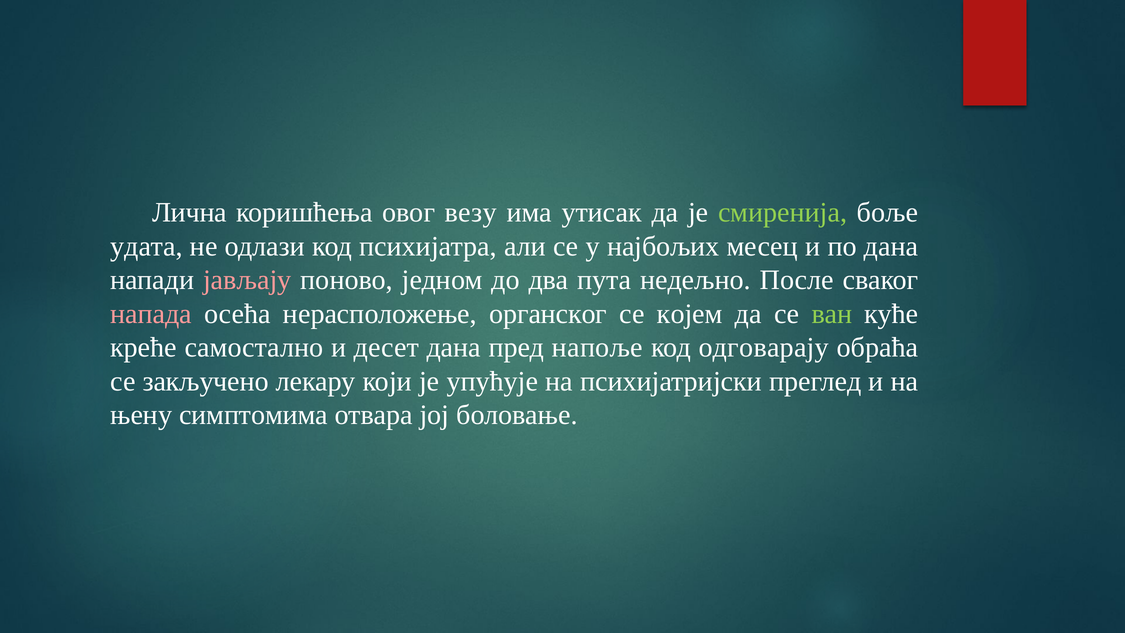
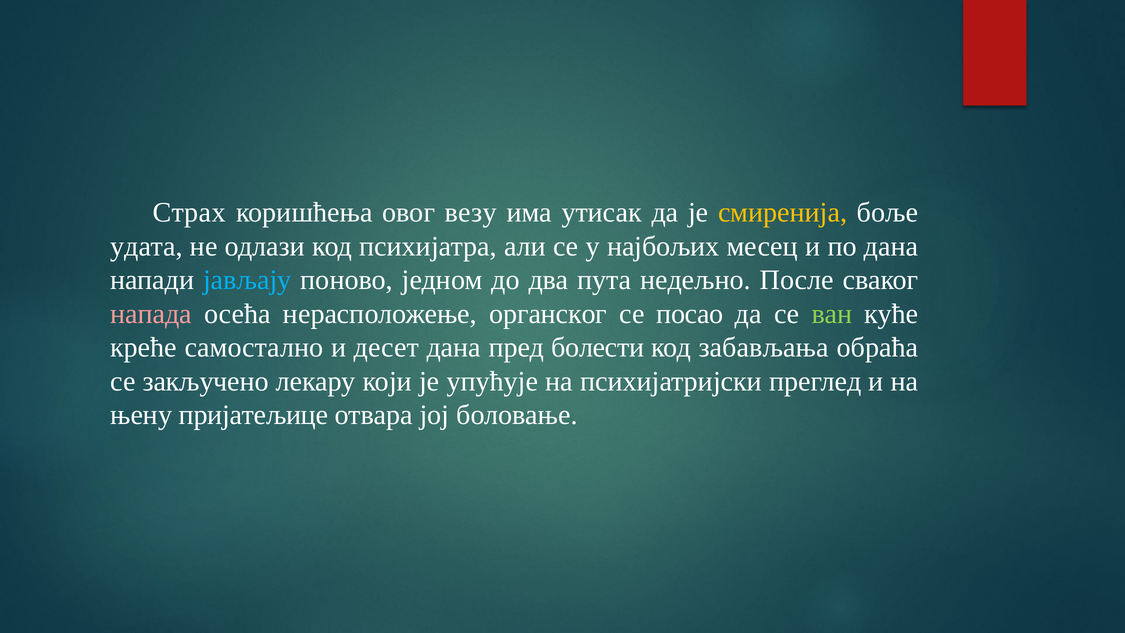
Лична: Лична -> Страх
смиренија colour: light green -> yellow
јављају colour: pink -> light blue
којем: којем -> посао
напоље: напоље -> болести
одговарају: одговарају -> забављања
симптомима: симптомима -> пријатељице
